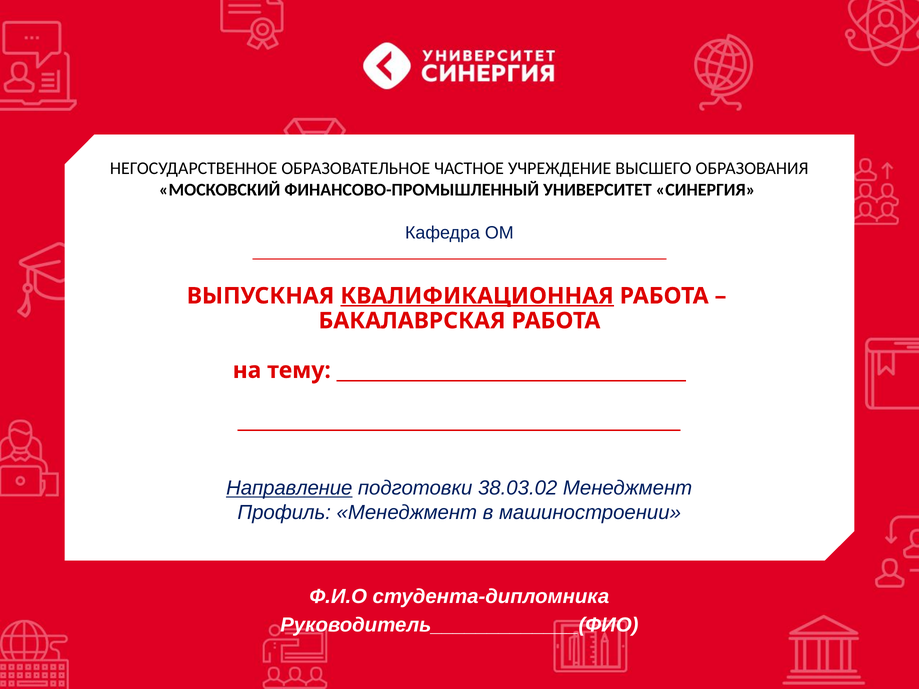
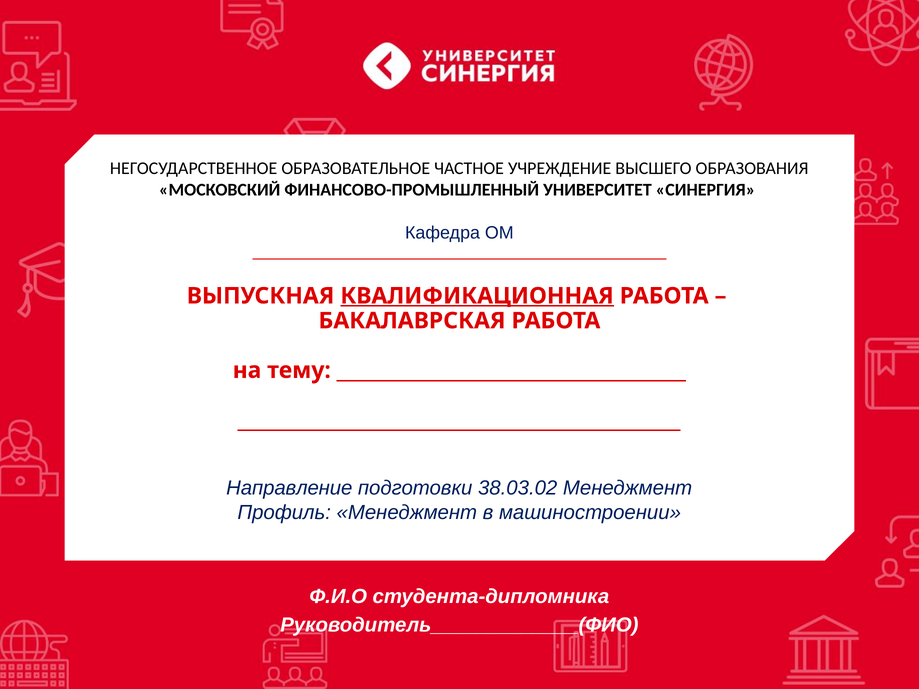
Направление underline: present -> none
